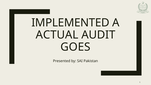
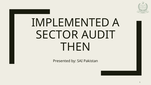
ACTUAL: ACTUAL -> SECTOR
GOES: GOES -> THEN
